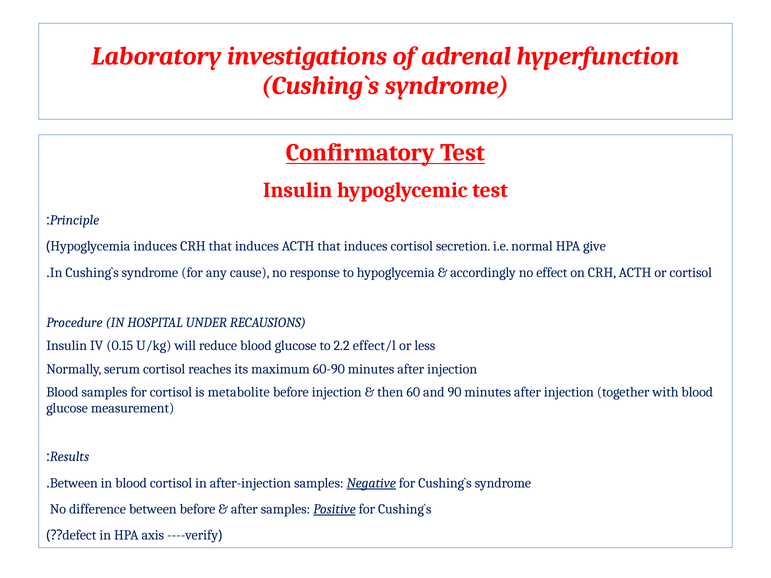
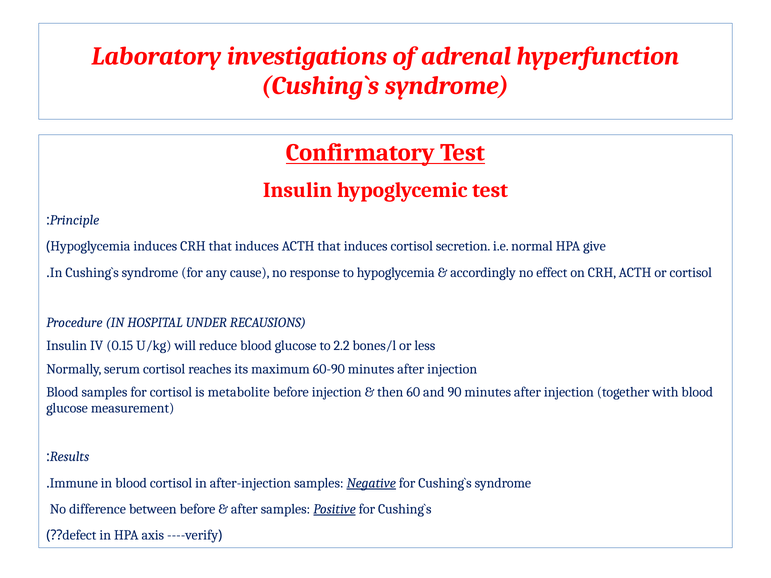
effect/l: effect/l -> bones/l
Between at (74, 483): Between -> Immune
